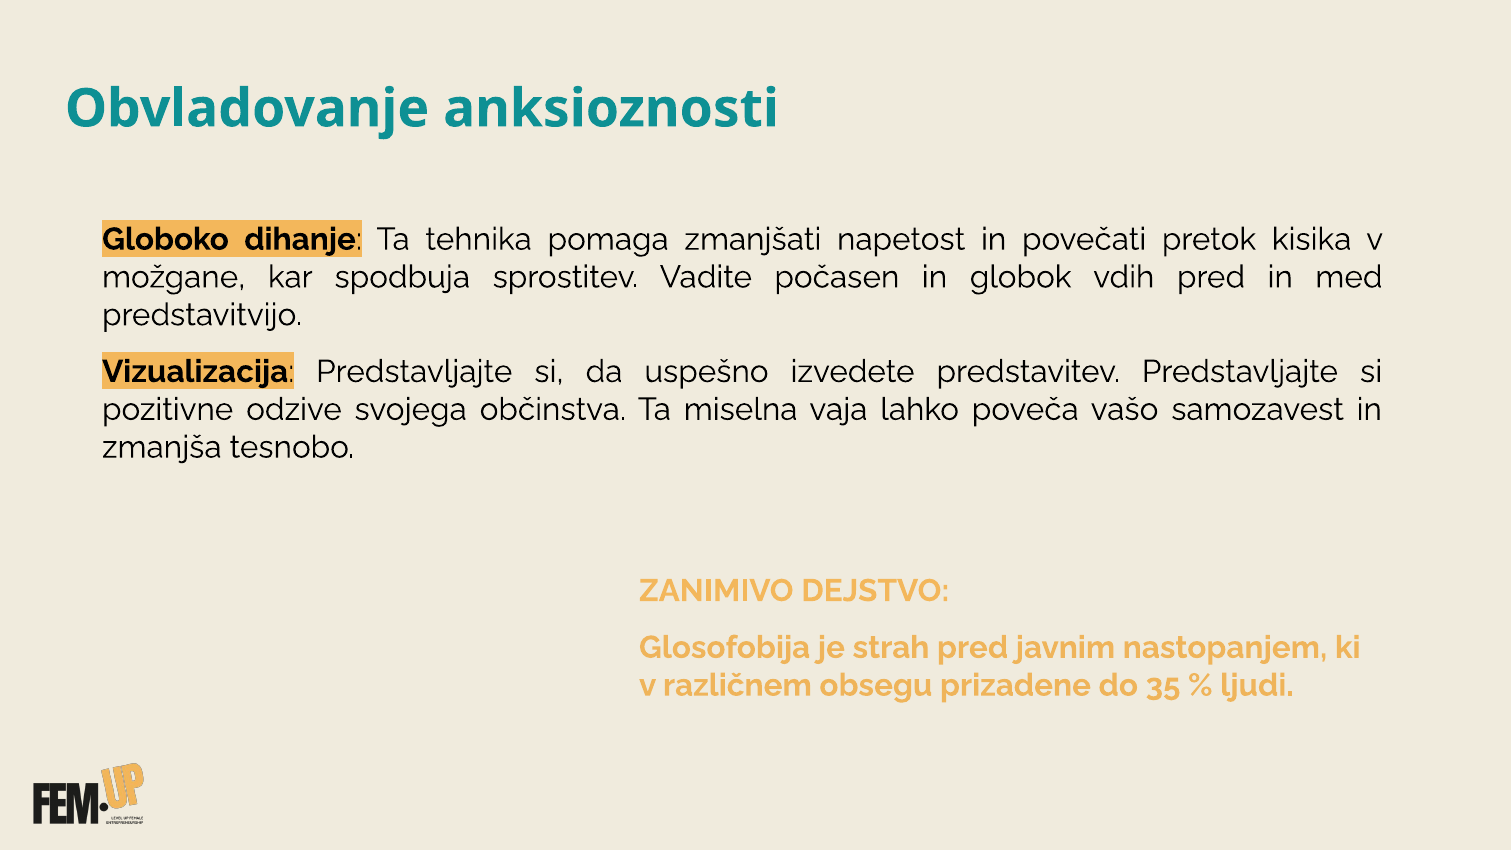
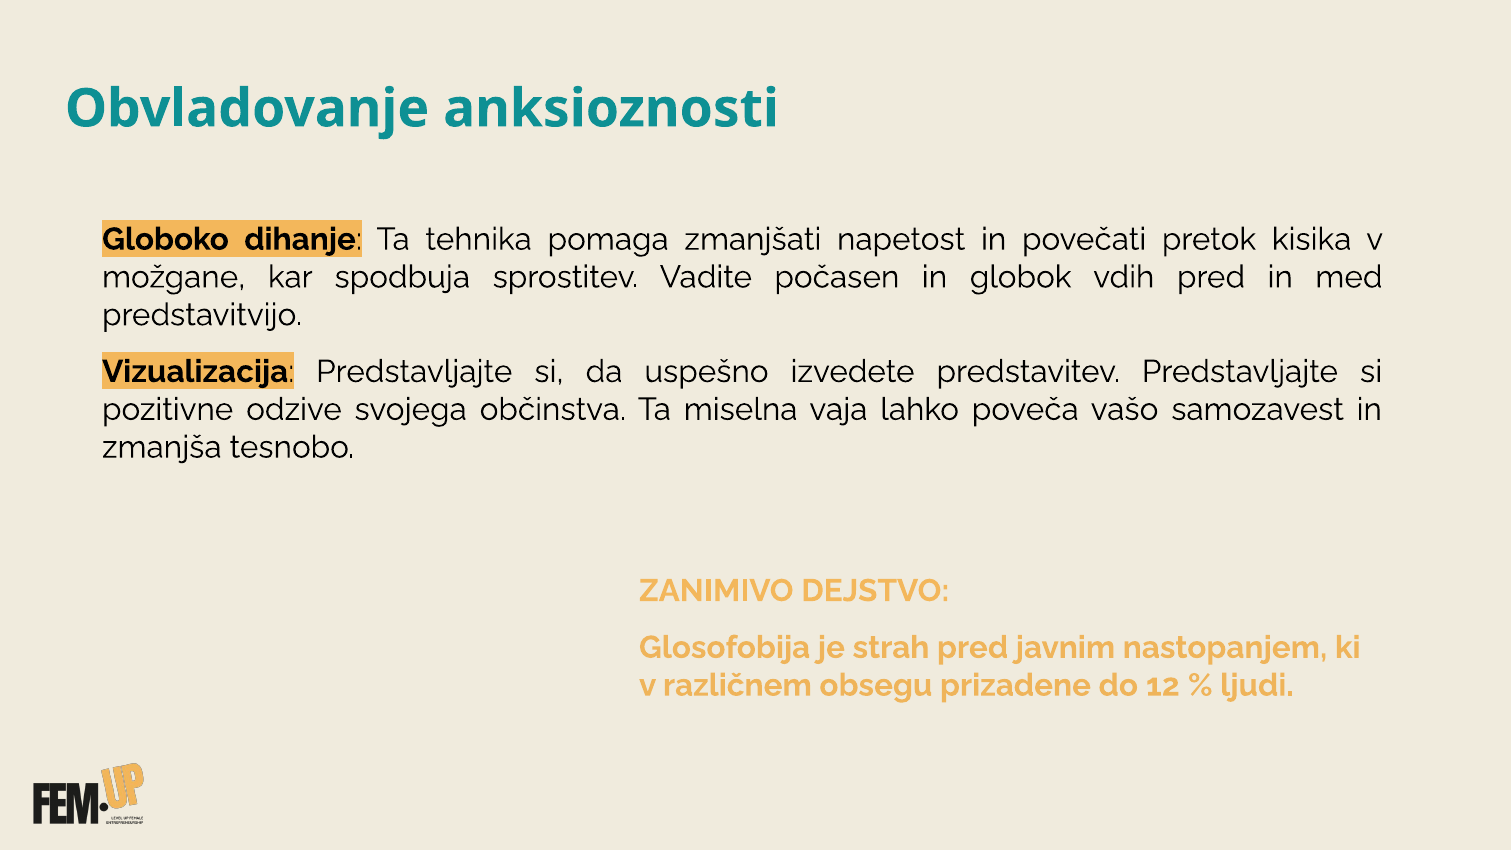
35: 35 -> 12
